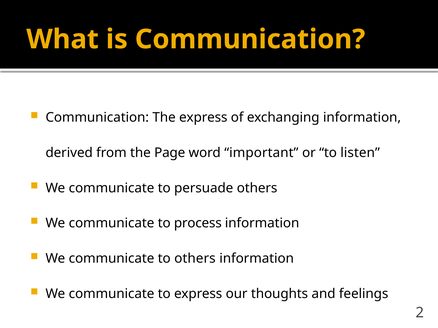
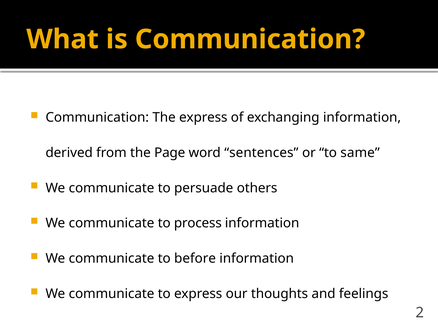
important: important -> sentences
listen: listen -> same
to others: others -> before
